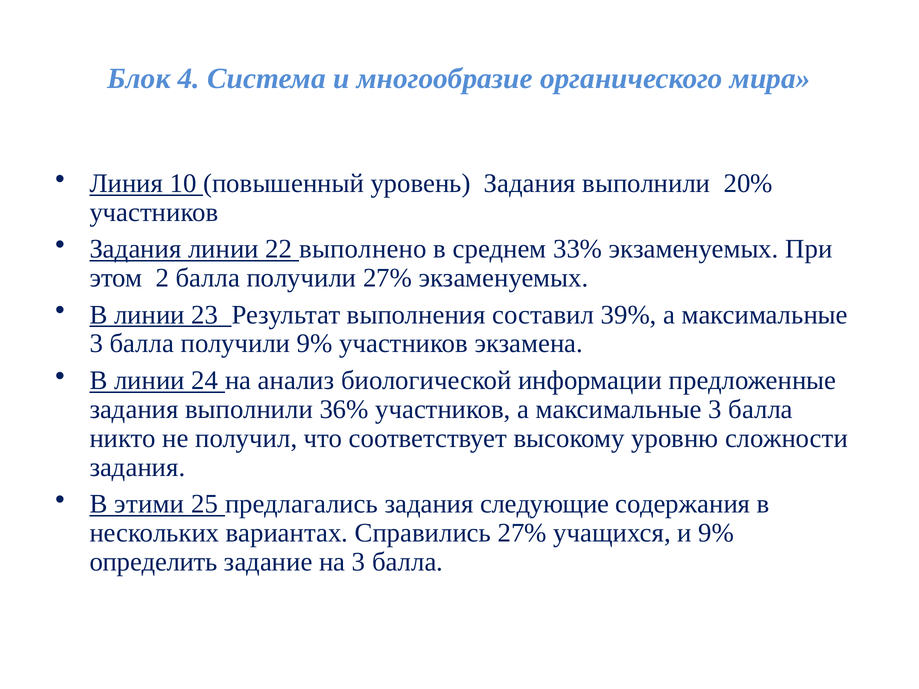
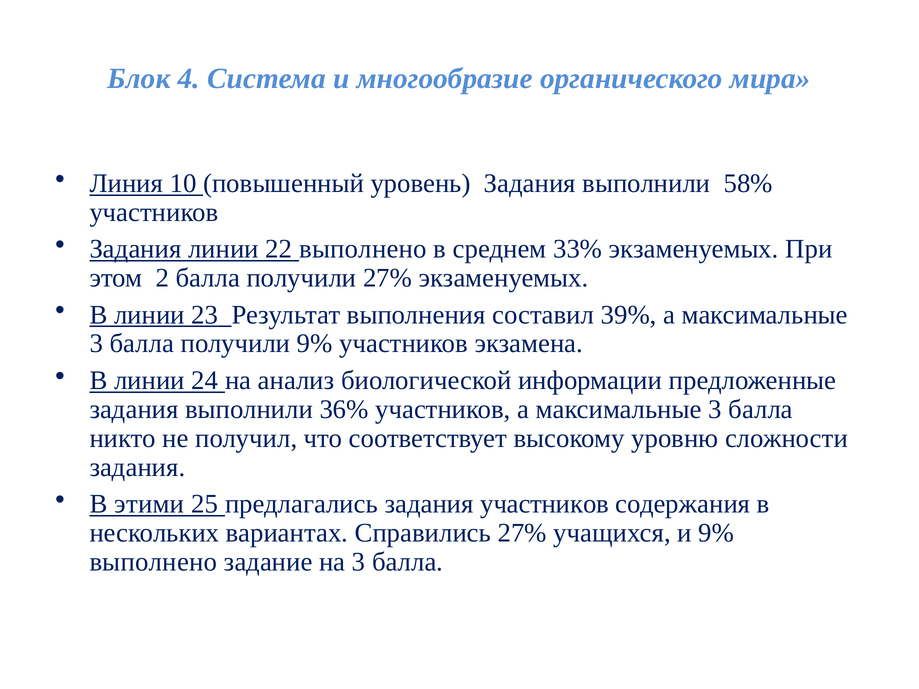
20%: 20% -> 58%
задания следующие: следующие -> участников
определить at (154, 562): определить -> выполнено
